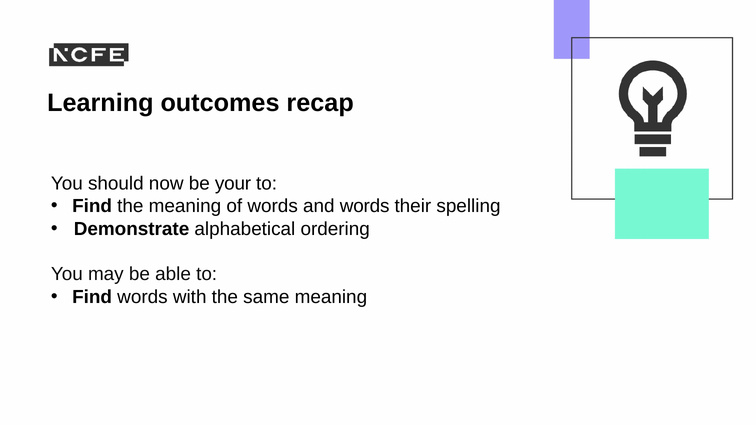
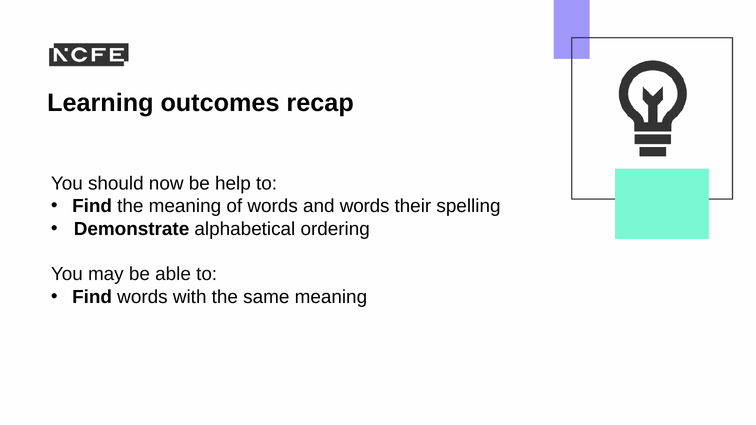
your: your -> help
